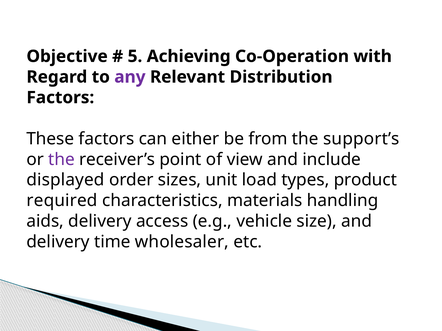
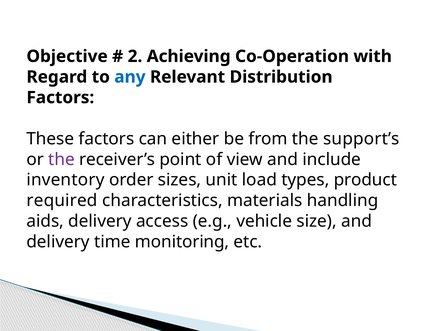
5: 5 -> 2
any colour: purple -> blue
displayed: displayed -> inventory
wholesaler: wholesaler -> monitoring
